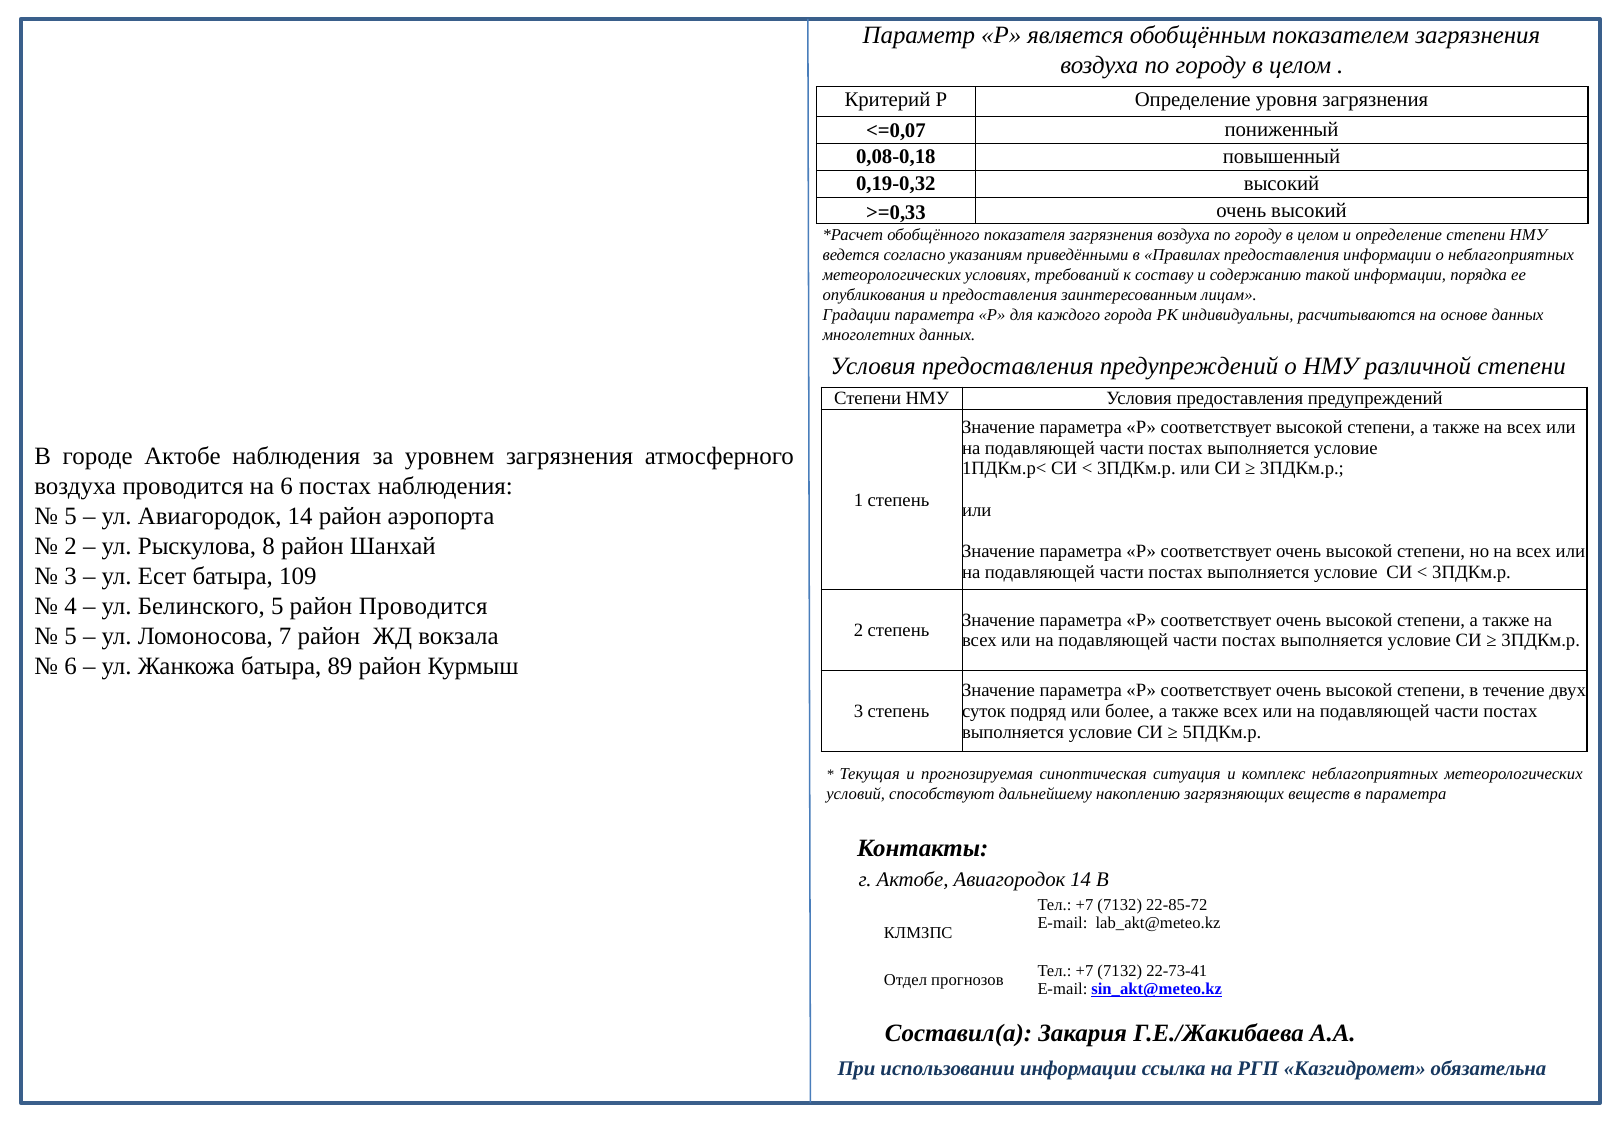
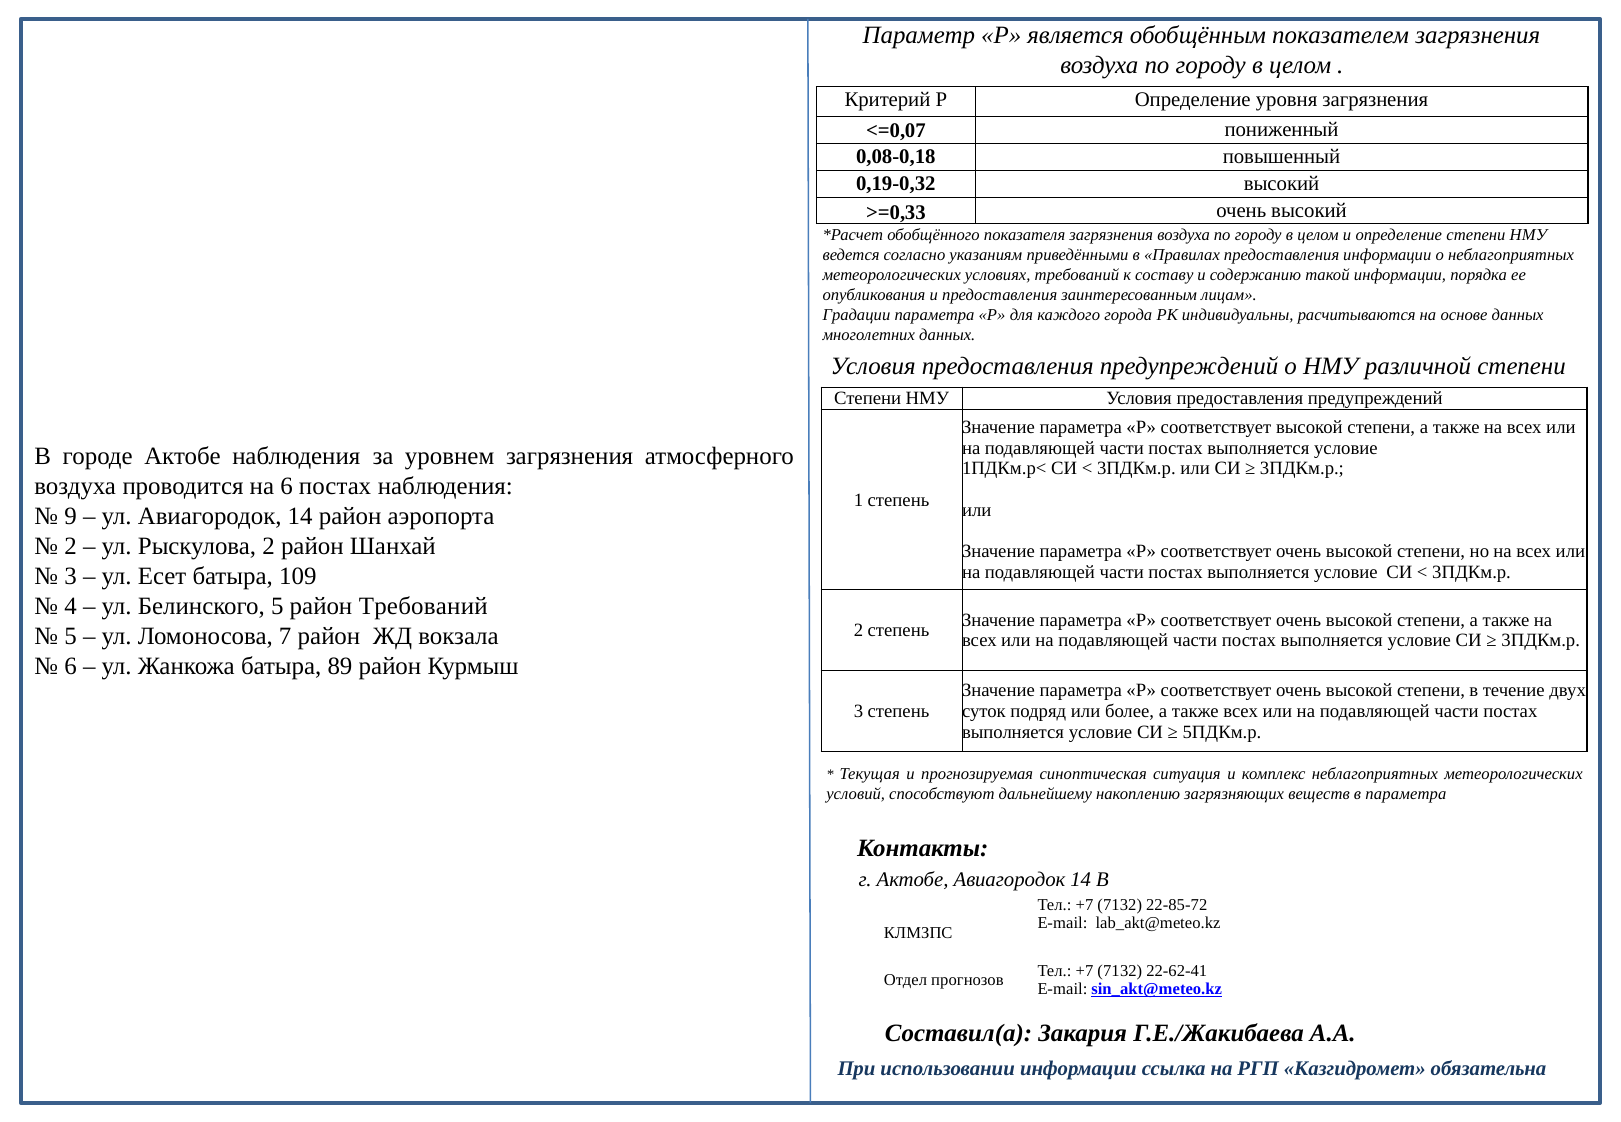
5 at (71, 516): 5 -> 9
Рыскулова 8: 8 -> 2
район Проводится: Проводится -> Требований
22-73-41: 22-73-41 -> 22-62-41
